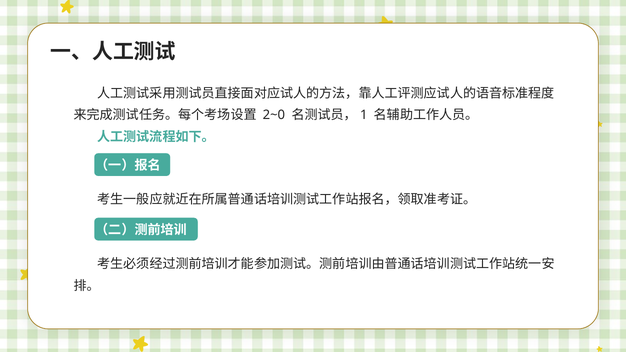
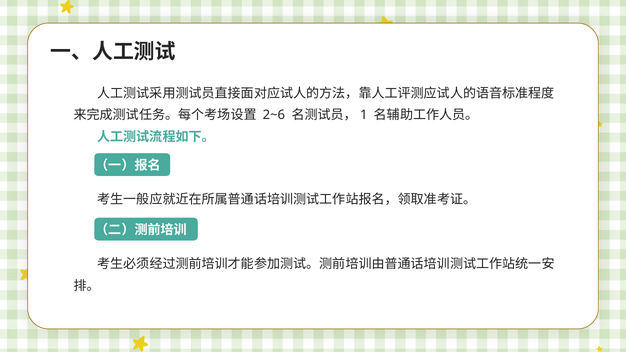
2~0: 2~0 -> 2~6
